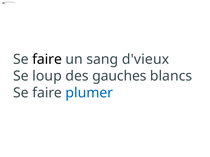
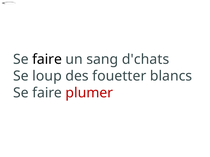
d'vieux: d'vieux -> d'chats
gauches: gauches -> fouetter
plumer colour: blue -> red
